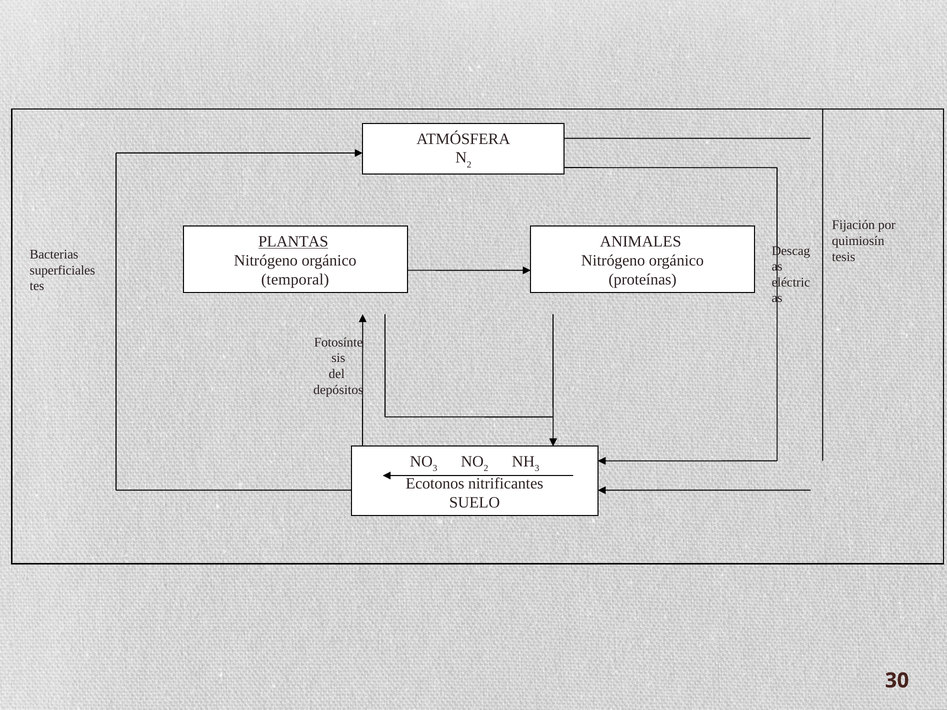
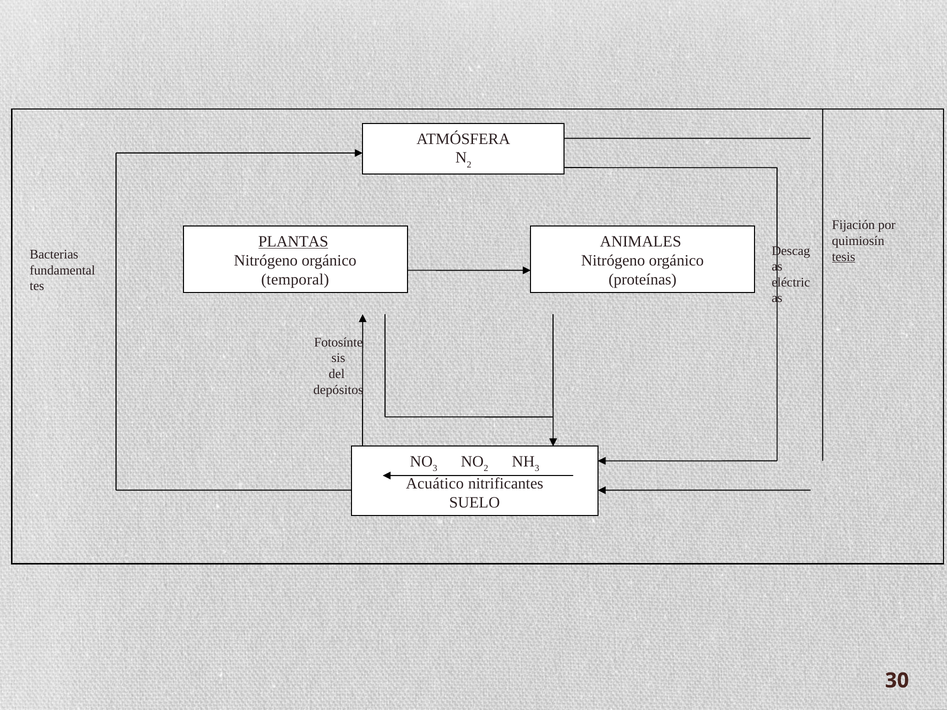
tesis underline: none -> present
superficiales: superficiales -> fundamental
Ecotonos: Ecotonos -> Acuático
